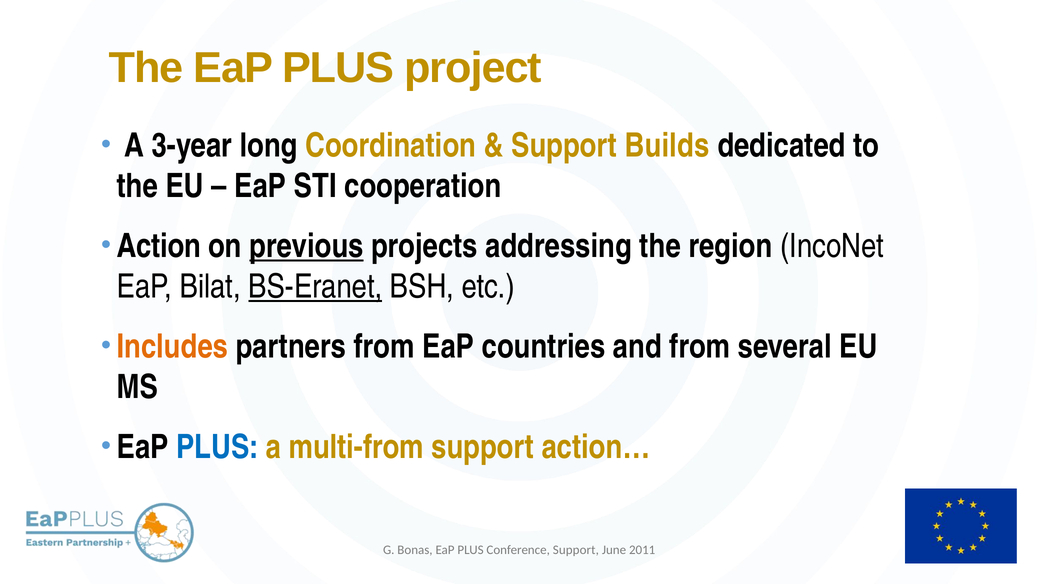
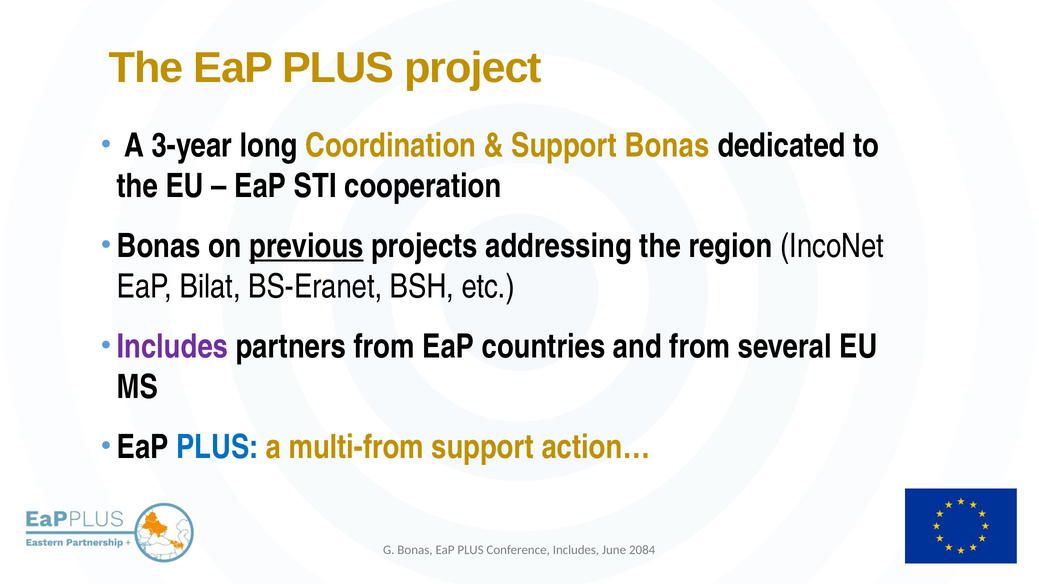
Support Builds: Builds -> Bonas
Action at (159, 247): Action -> Bonas
BS-Eranet underline: present -> none
Includes at (172, 347) colour: orange -> purple
Conference Support: Support -> Includes
2011: 2011 -> 2084
